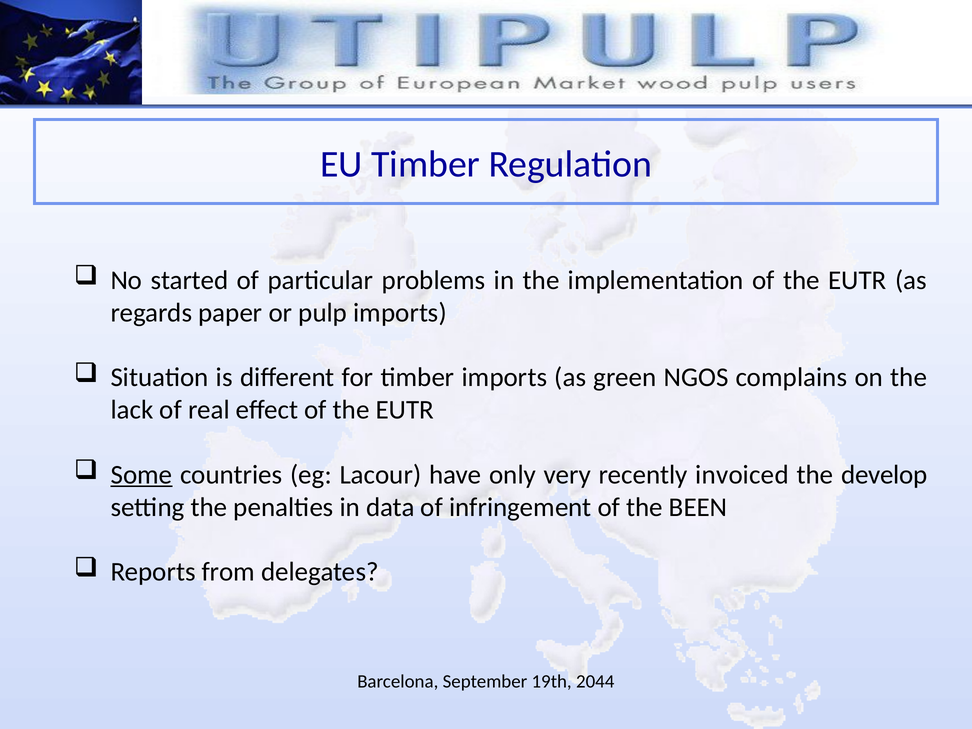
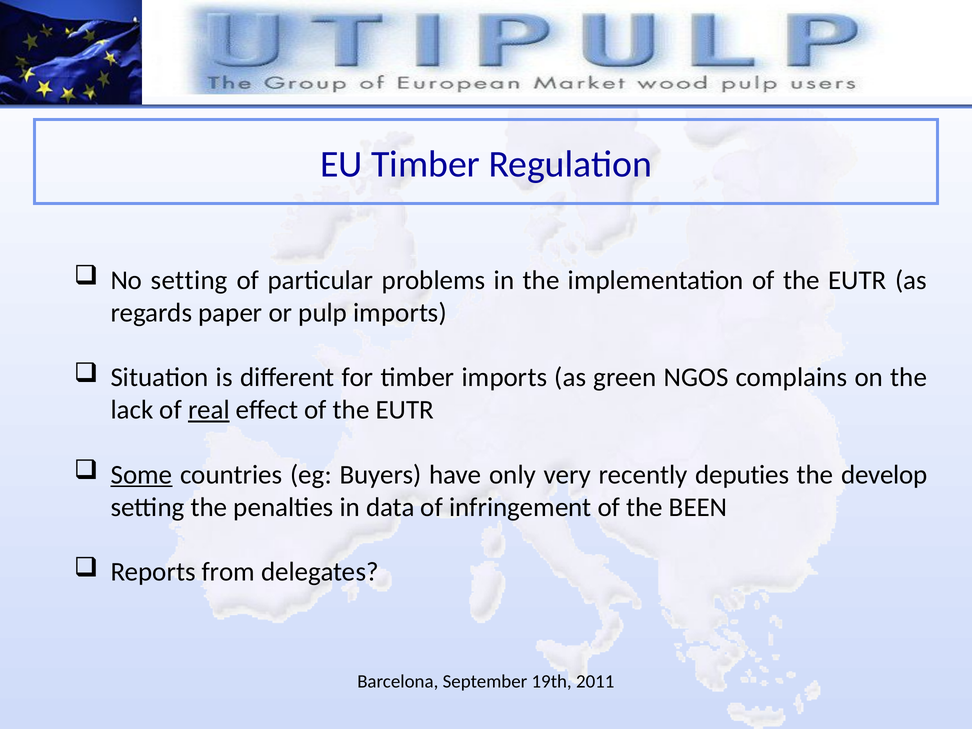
No started: started -> setting
real underline: none -> present
Lacour: Lacour -> Buyers
invoiced: invoiced -> deputies
2044: 2044 -> 2011
